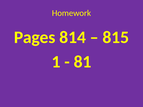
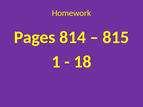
81: 81 -> 18
